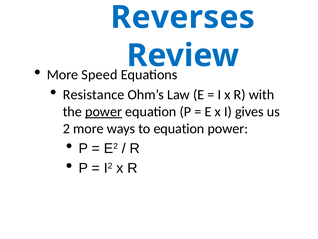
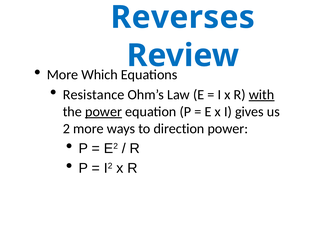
Speed: Speed -> Which
with underline: none -> present
to equation: equation -> direction
